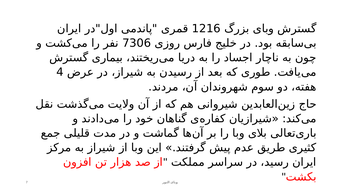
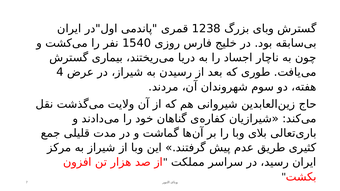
1216: 1216 -> 1238
7306: 7306 -> 1540
